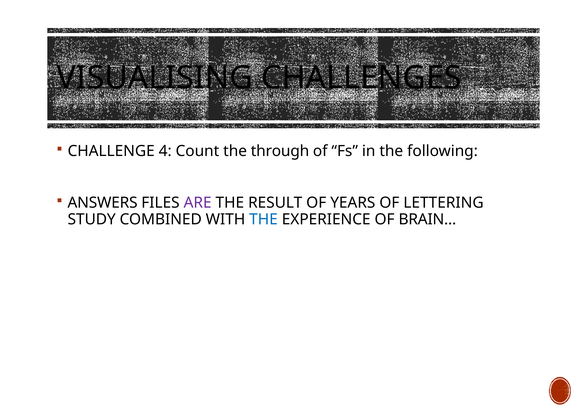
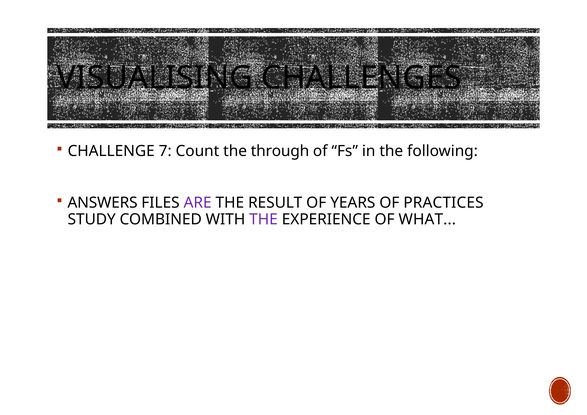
4: 4 -> 7
LETTERING: LETTERING -> PRACTICES
THE at (264, 220) colour: blue -> purple
BRAIN: BRAIN -> WHAT
